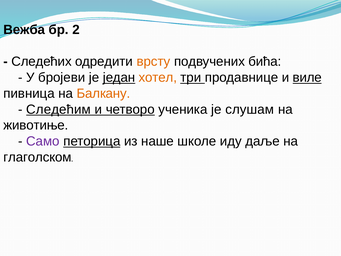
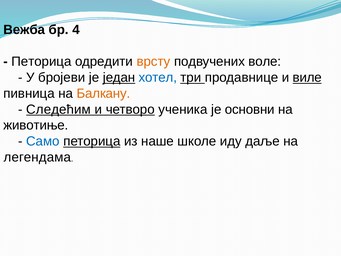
2: 2 -> 4
Следећих at (42, 62): Следећих -> Петорица
бића: бића -> воле
хотел colour: orange -> blue
слушам: слушам -> основни
Само colour: purple -> blue
глаголском: глаголском -> легендама
